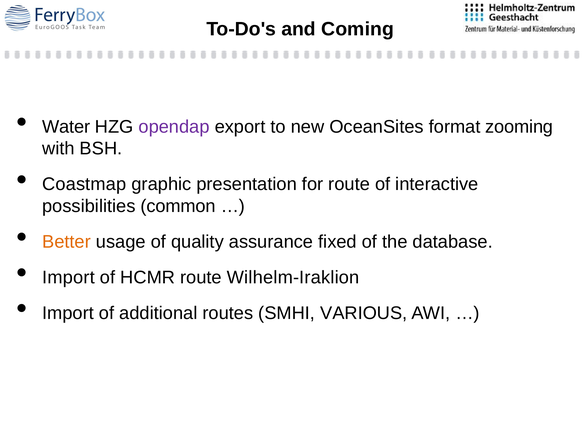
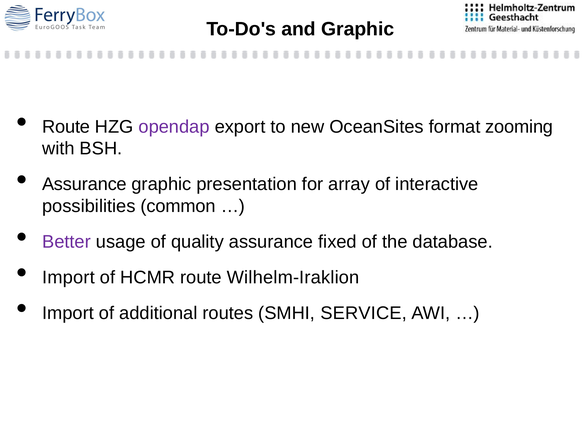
and Coming: Coming -> Graphic
Water at (66, 127): Water -> Route
Coastmap at (84, 184): Coastmap -> Assurance
for route: route -> array
Better colour: orange -> purple
VARIOUS: VARIOUS -> SERVICE
